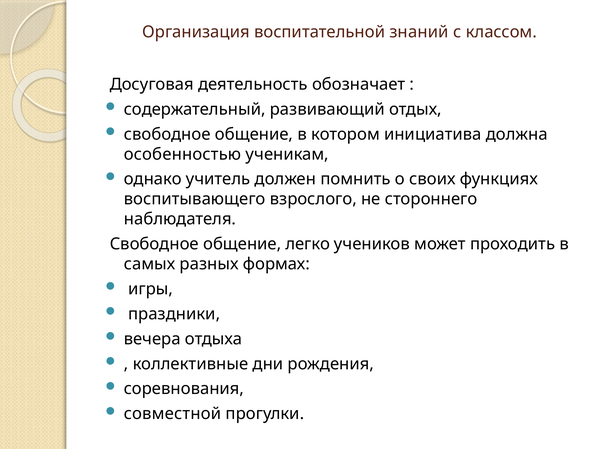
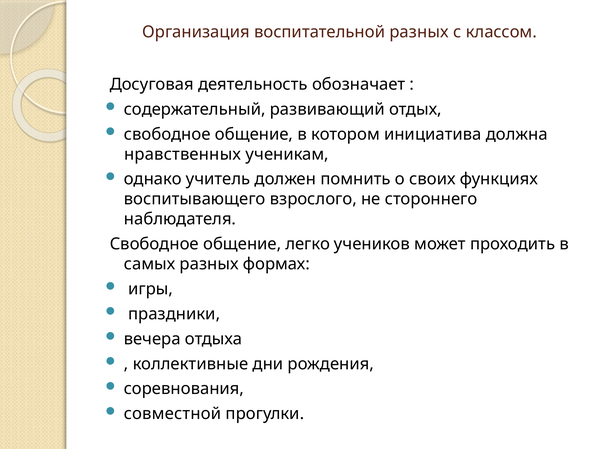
воспитательной знаний: знаний -> разных
особенностью: особенностью -> нравственных
